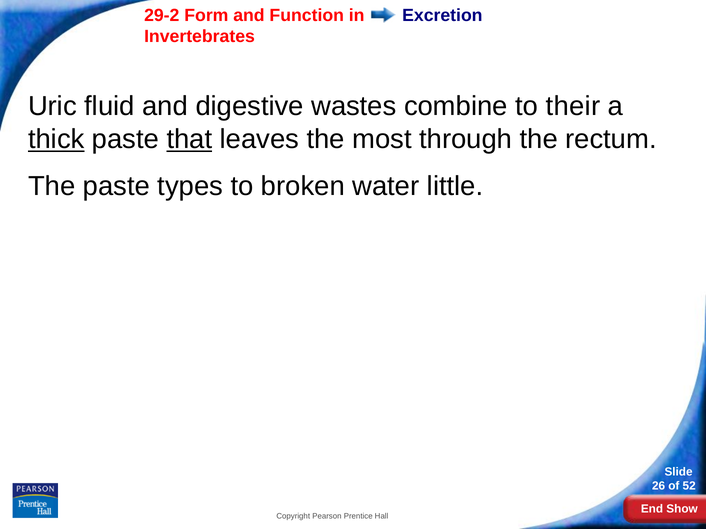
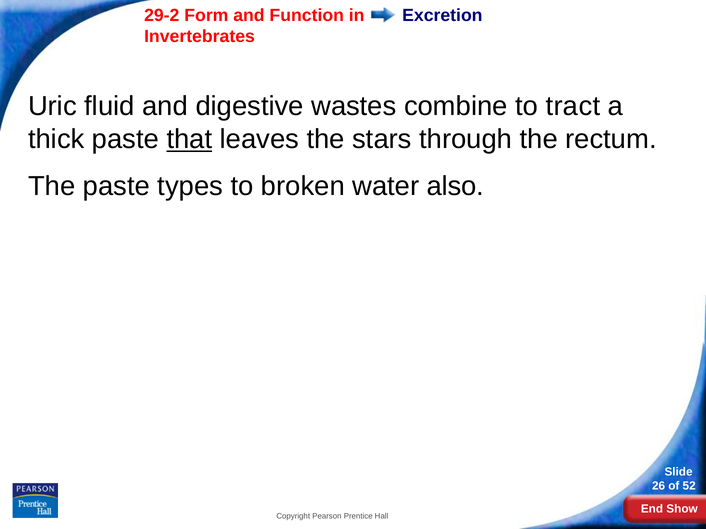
their: their -> tract
thick underline: present -> none
most: most -> stars
little: little -> also
